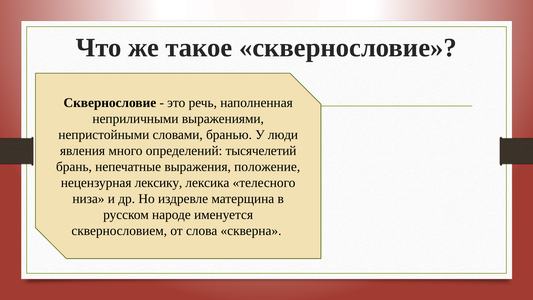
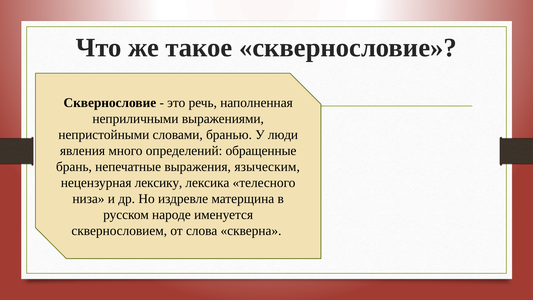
тысячелетий: тысячелетий -> обращенные
положение: положение -> языческим
